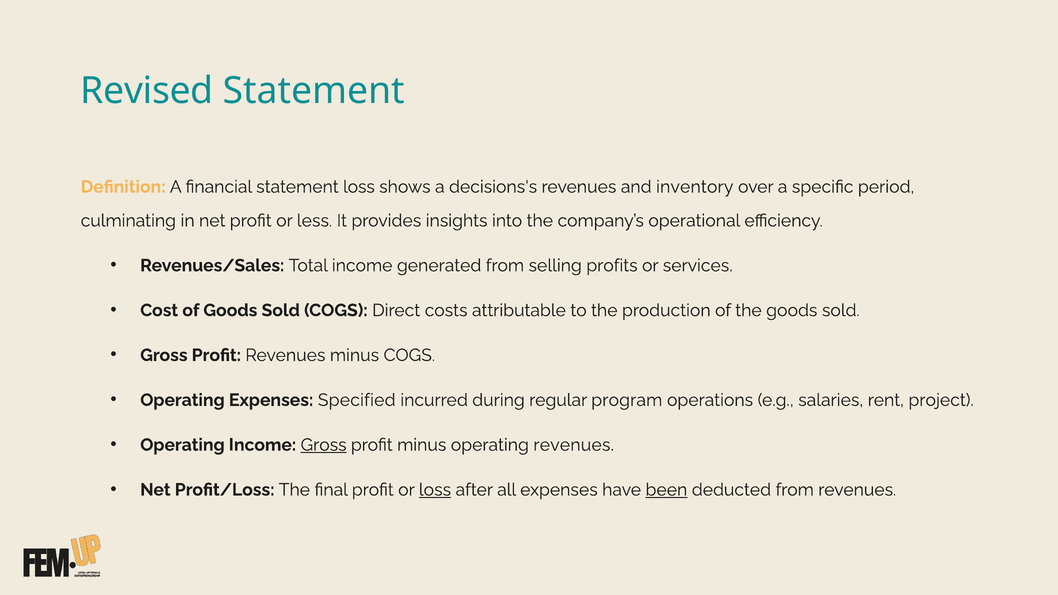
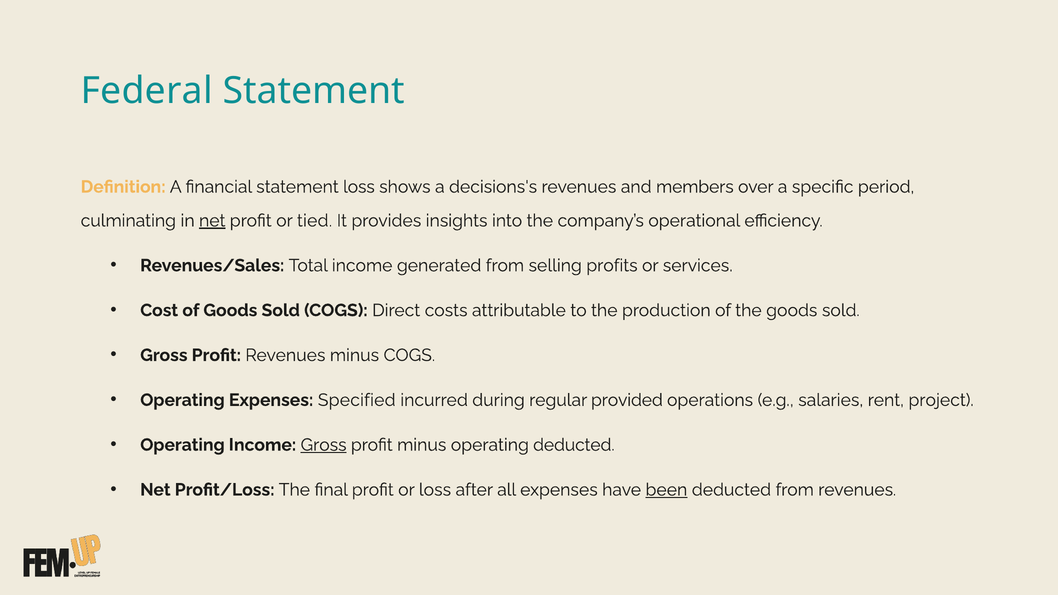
Revised: Revised -> Federal
inventory: inventory -> members
net at (212, 221) underline: none -> present
less: less -> tied
program: program -> provided
operating revenues: revenues -> deducted
loss at (435, 490) underline: present -> none
